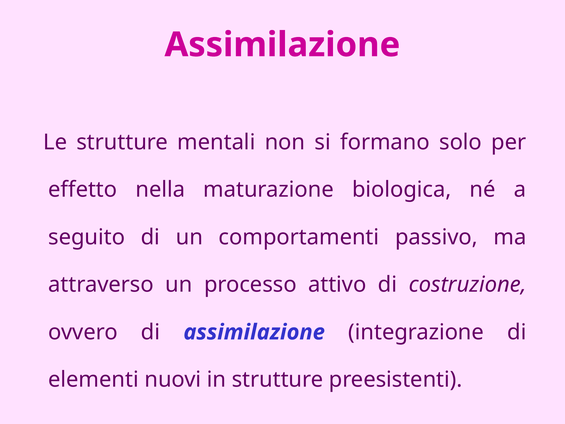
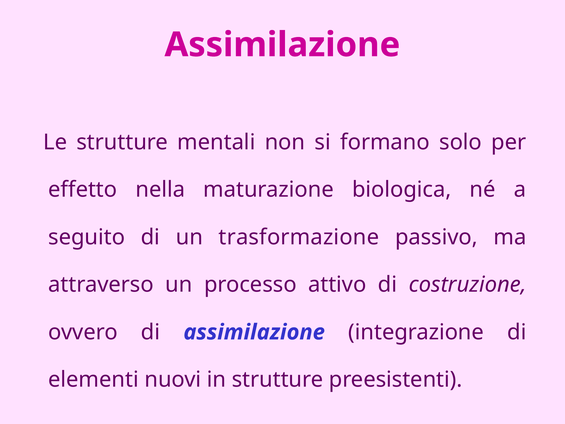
comportamenti: comportamenti -> trasformazione
